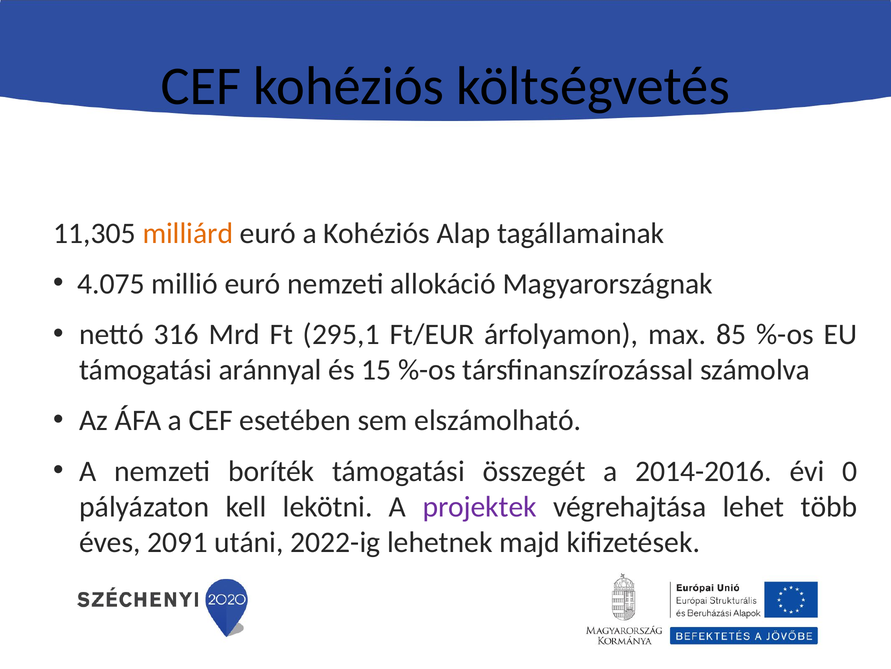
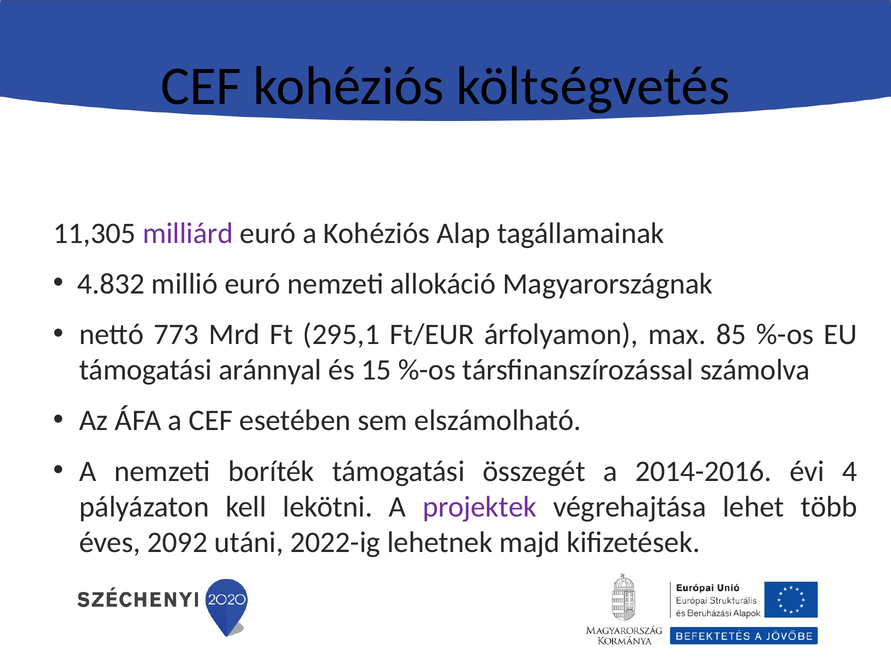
milliárd colour: orange -> purple
4.075: 4.075 -> 4.832
316: 316 -> 773
0: 0 -> 4
2091: 2091 -> 2092
